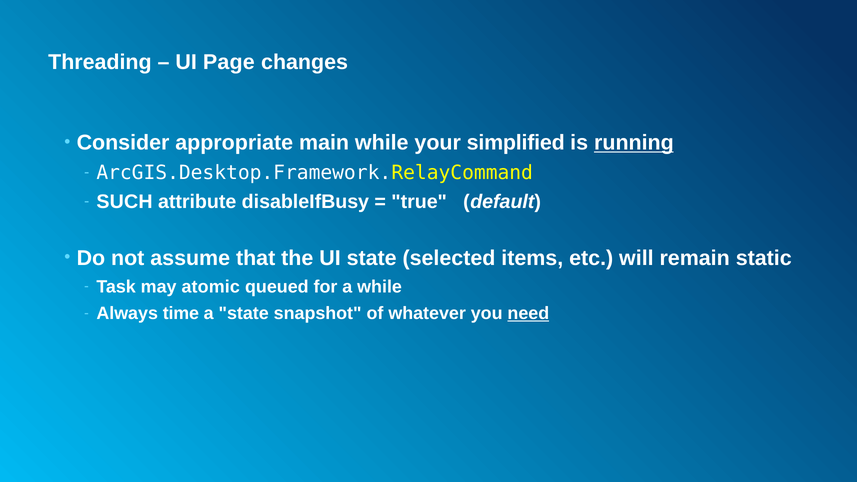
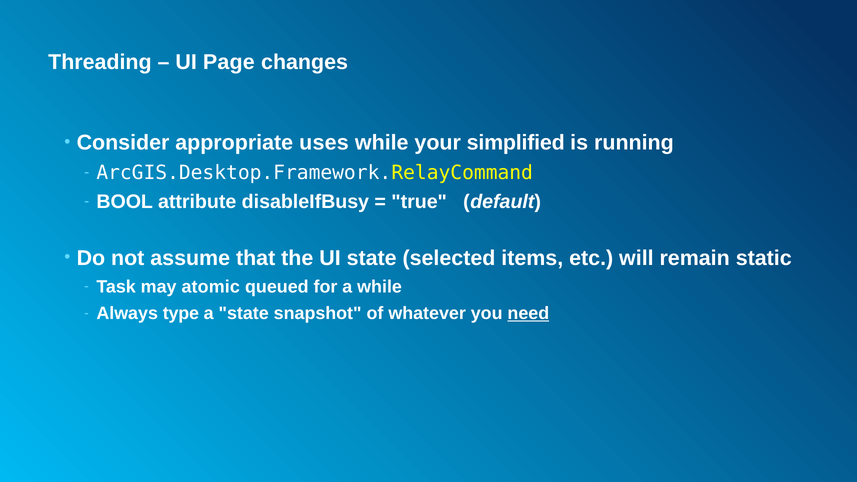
main: main -> uses
running underline: present -> none
SUCH: SUCH -> BOOL
time: time -> type
